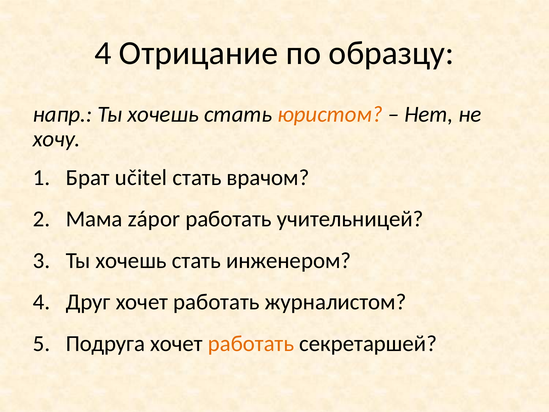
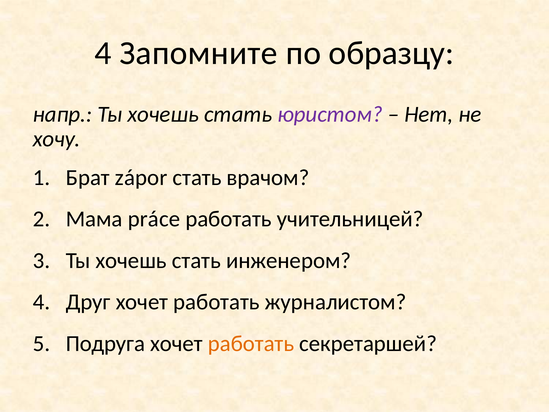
Отрицание: Отрицание -> Запомните
юристом colour: orange -> purple
učitel: učitel -> zápor
zápor: zápor -> práce
